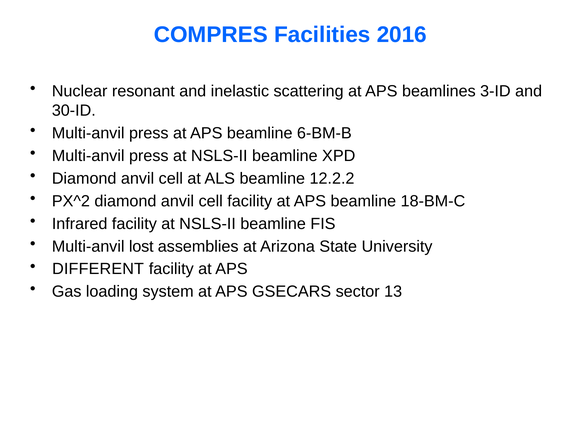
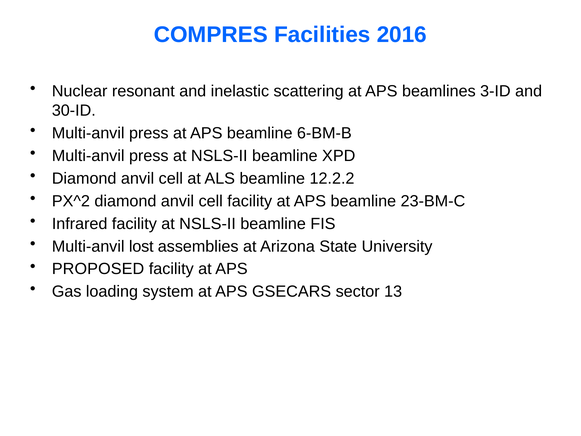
18-BM-C: 18-BM-C -> 23-BM-C
DIFFERENT: DIFFERENT -> PROPOSED
